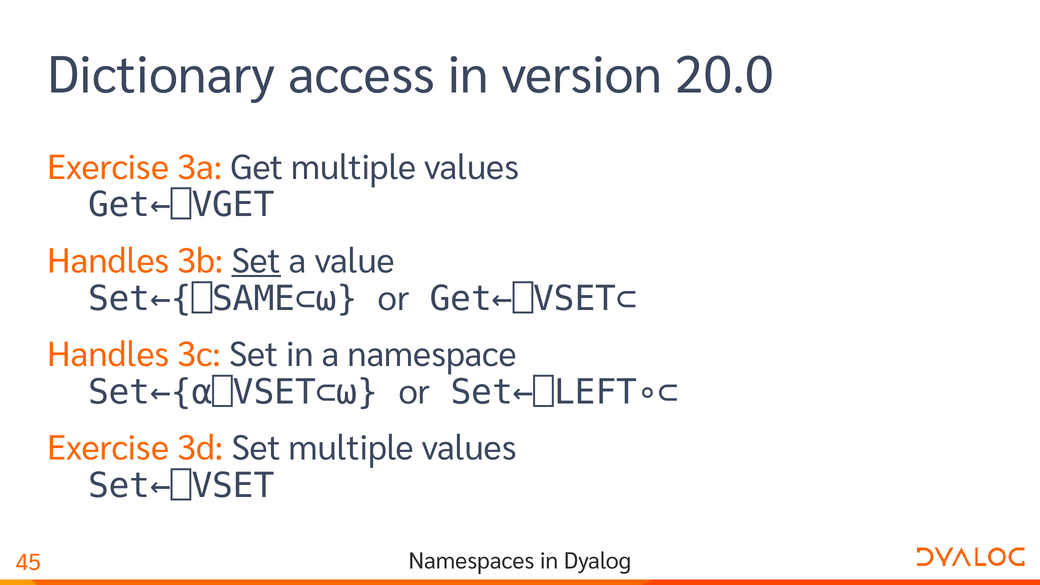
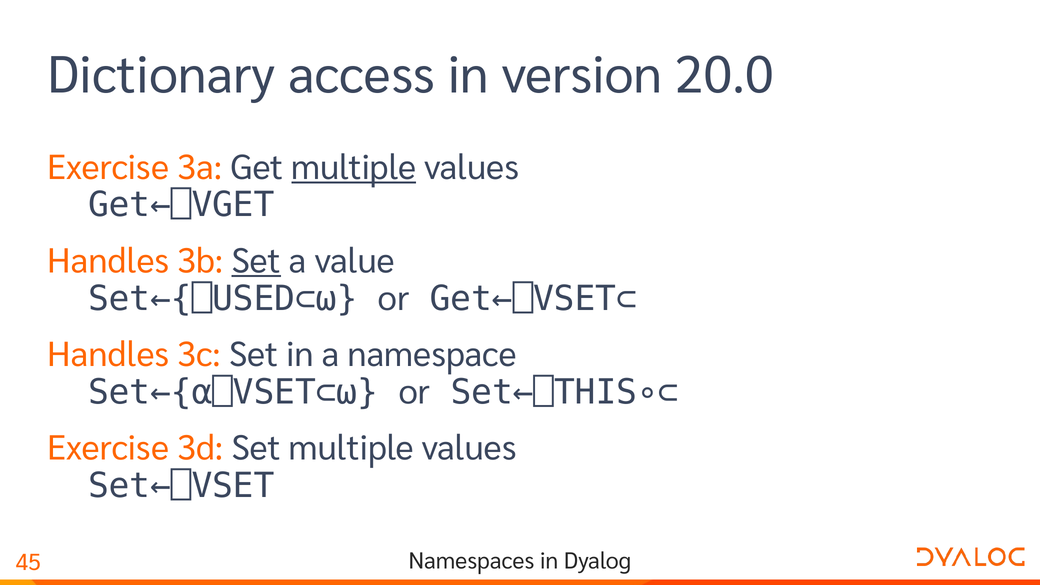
multiple at (354, 168) underline: none -> present
Set←{⎕SAME⊂⍵: Set←{⎕SAME⊂⍵ -> Set←{⎕USED⊂⍵
Set←⎕LEFT∘⊂: Set←⎕LEFT∘⊂ -> Set←⎕THIS∘⊂
